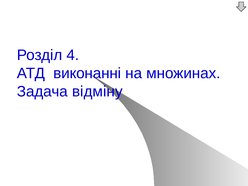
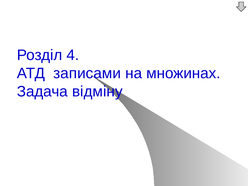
виконанні: виконанні -> записами
